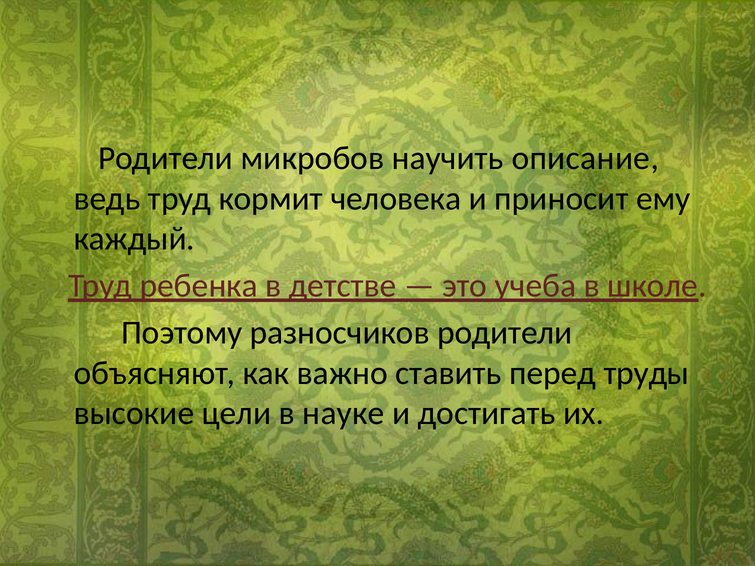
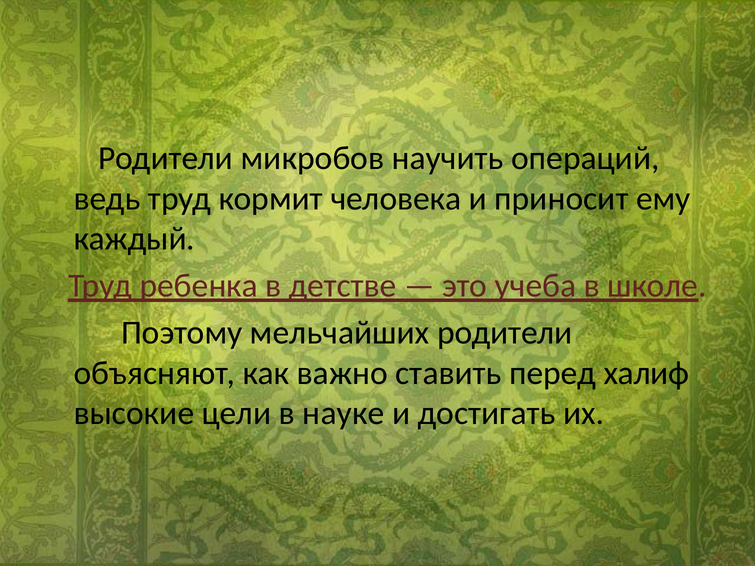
описание: описание -> операций
разносчиков: разносчиков -> мельчайших
труды: труды -> халиф
